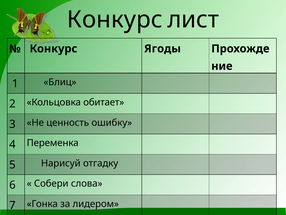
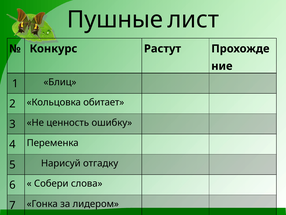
Конкурс at (115, 20): Конкурс -> Пушные
Ягоды: Ягоды -> Растут
